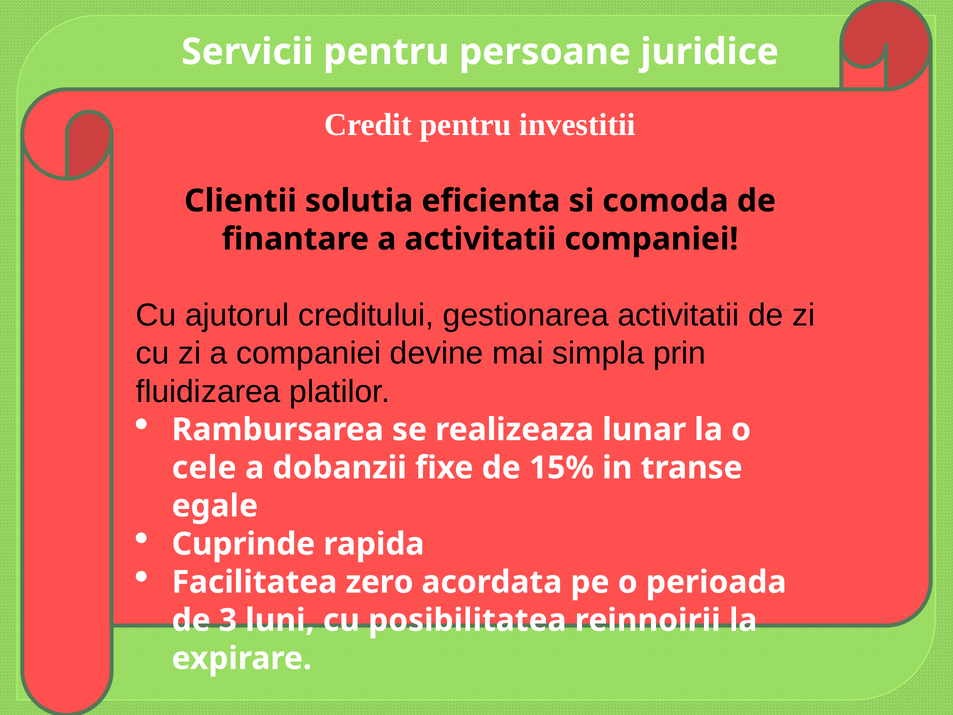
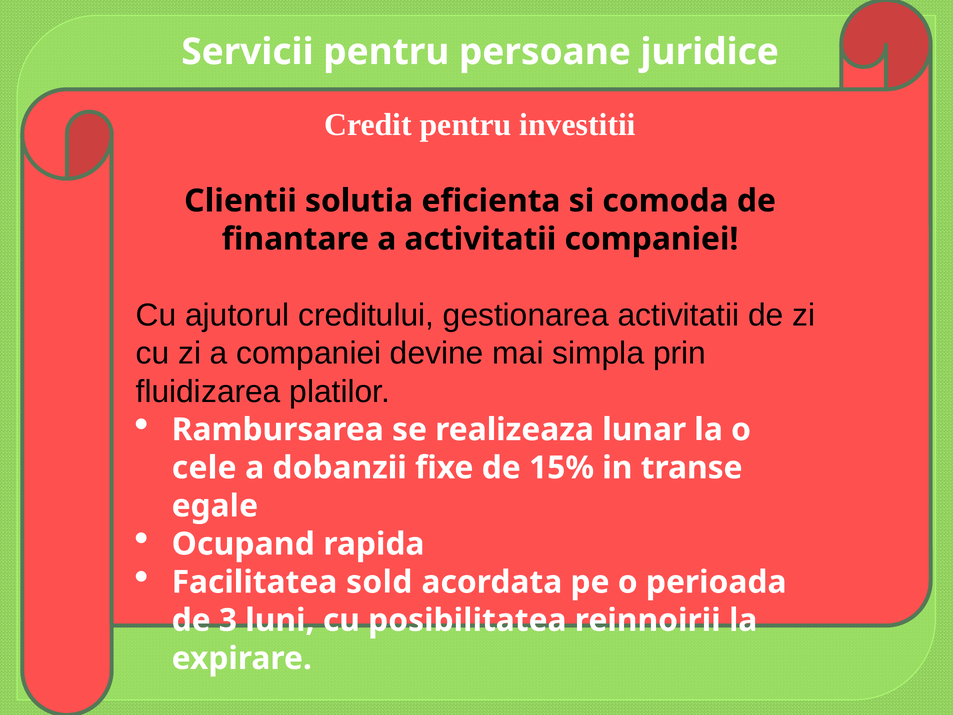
Cuprinde: Cuprinde -> Ocupand
zero: zero -> sold
